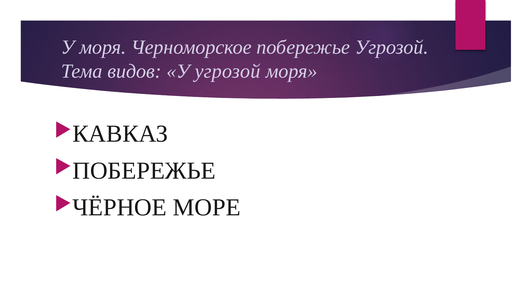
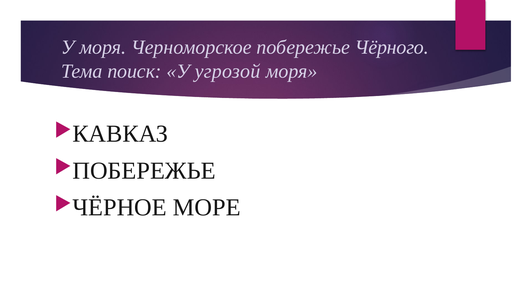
побережье Угрозой: Угрозой -> Чёрного
видов: видов -> поиск
